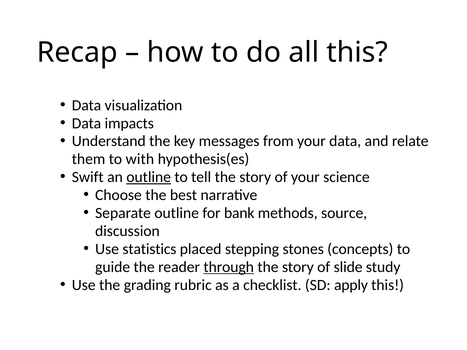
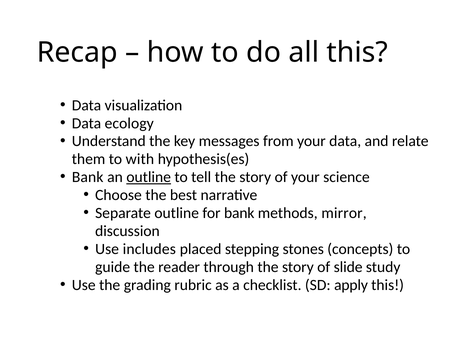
impacts: impacts -> ecology
Swift at (88, 177): Swift -> Bank
source: source -> mirror
statistics: statistics -> includes
through underline: present -> none
